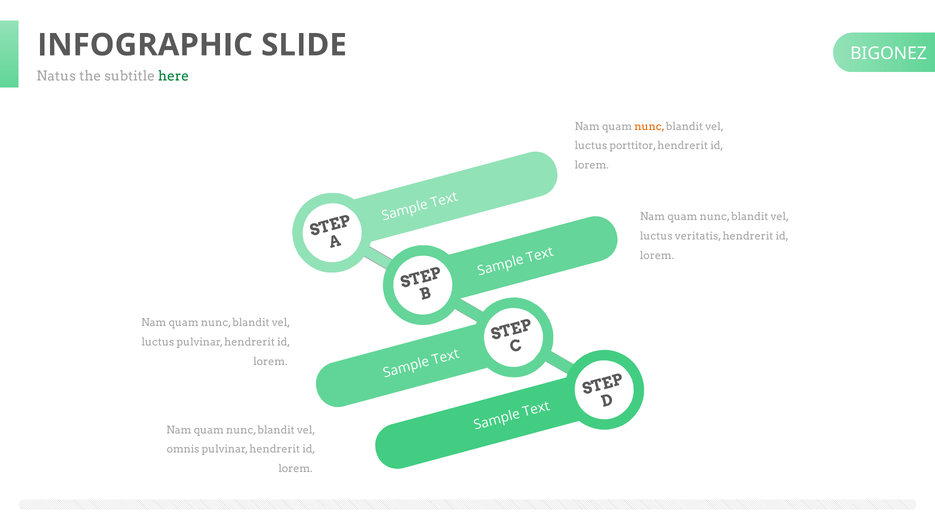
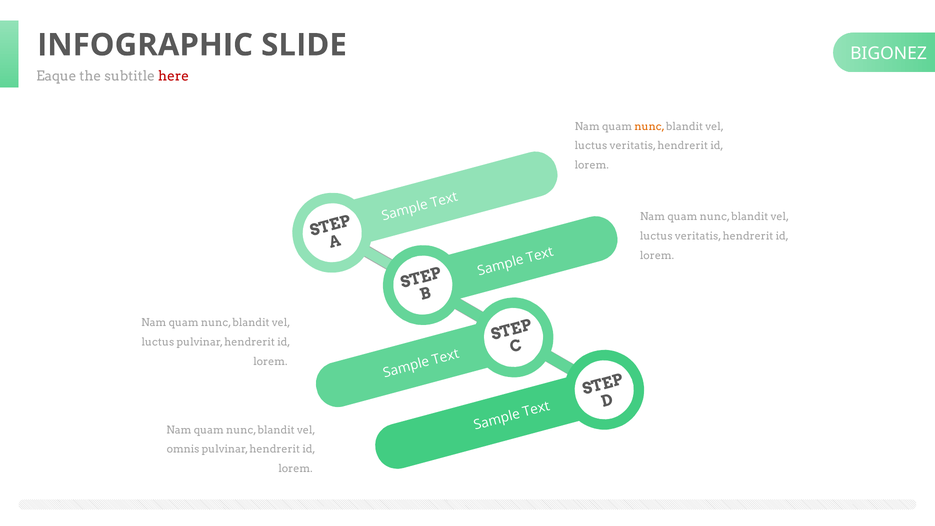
Natus: Natus -> Eaque
here colour: green -> red
porttitor at (633, 146): porttitor -> veritatis
